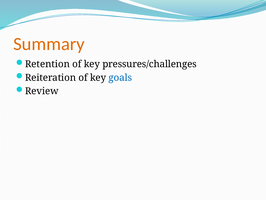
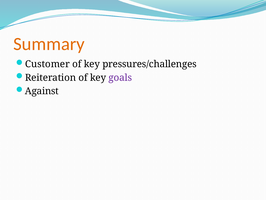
Retention: Retention -> Customer
goals colour: blue -> purple
Review: Review -> Against
